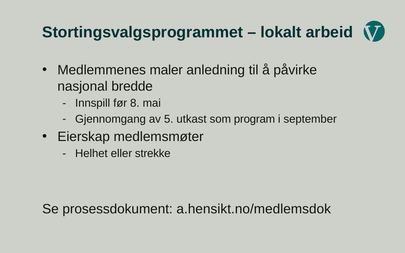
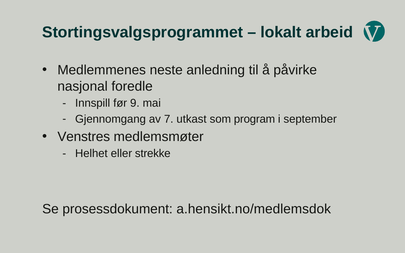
maler: maler -> neste
bredde: bredde -> foredle
8: 8 -> 9
5: 5 -> 7
Eierskap: Eierskap -> Venstres
